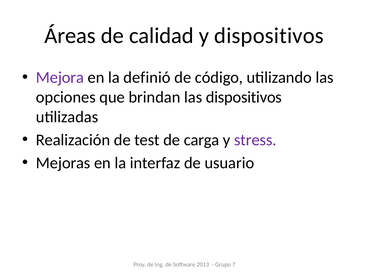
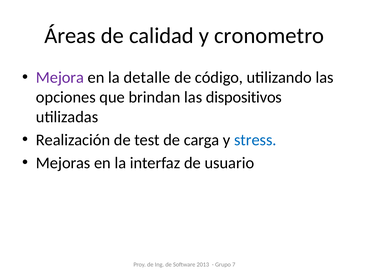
y dispositivos: dispositivos -> cronometro
definió: definió -> detalle
stress colour: purple -> blue
